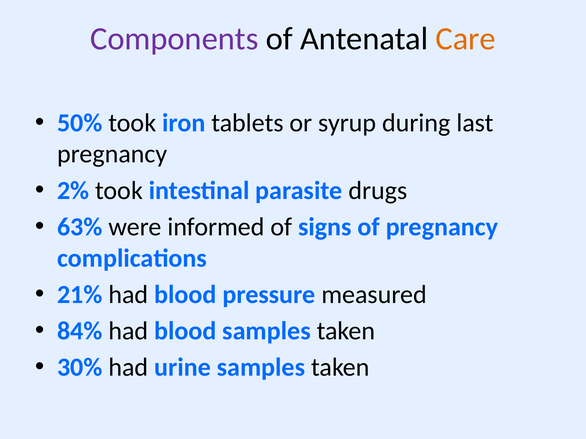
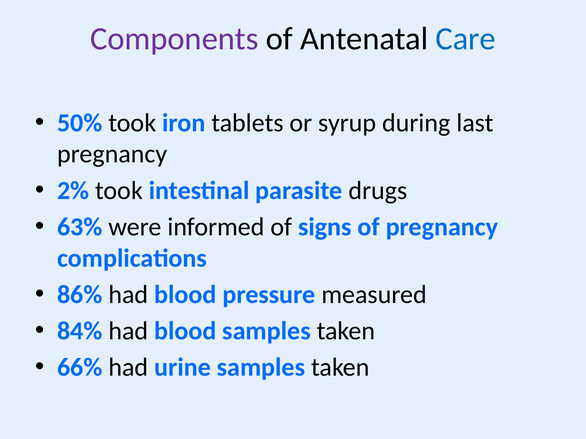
Care colour: orange -> blue
21%: 21% -> 86%
30%: 30% -> 66%
